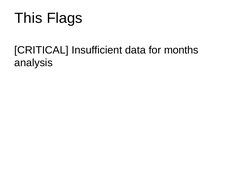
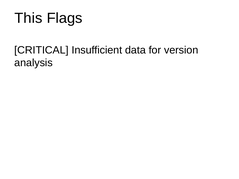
months: months -> version
